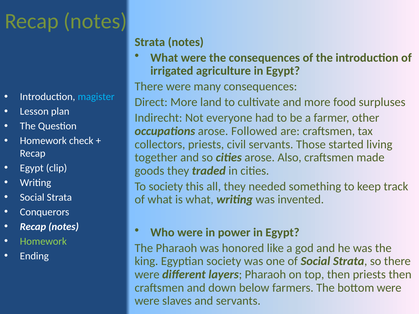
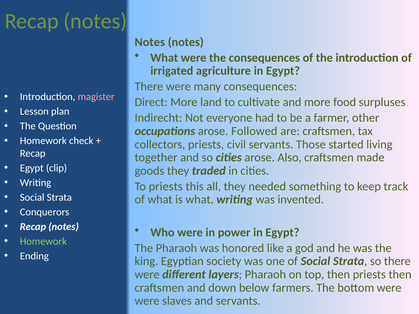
Strata at (150, 42): Strata -> Notes
magister colour: light blue -> pink
To society: society -> priests
